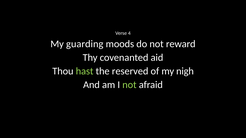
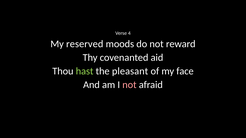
guarding: guarding -> reserved
reserved: reserved -> pleasant
nigh: nigh -> face
not at (129, 85) colour: light green -> pink
